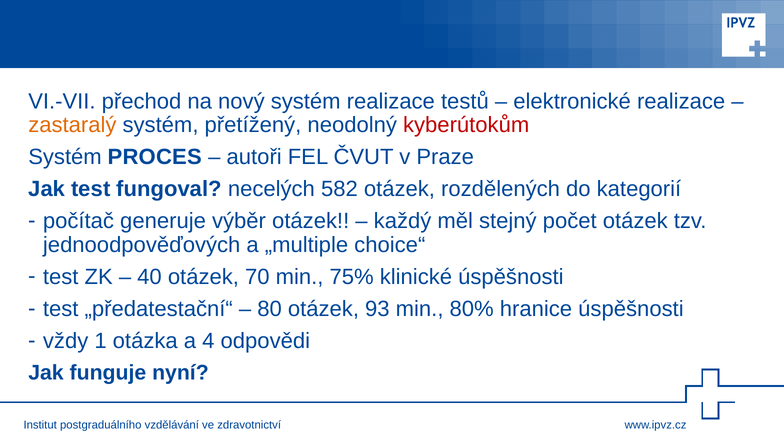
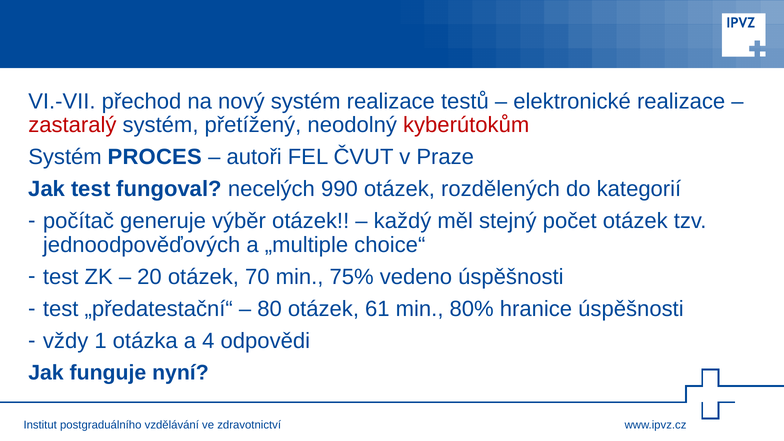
zastaralý colour: orange -> red
582: 582 -> 990
40: 40 -> 20
klinické: klinické -> vedeno
93: 93 -> 61
